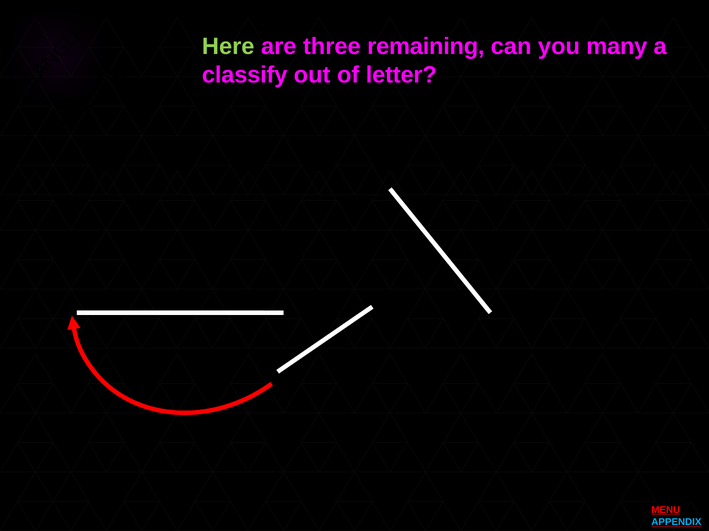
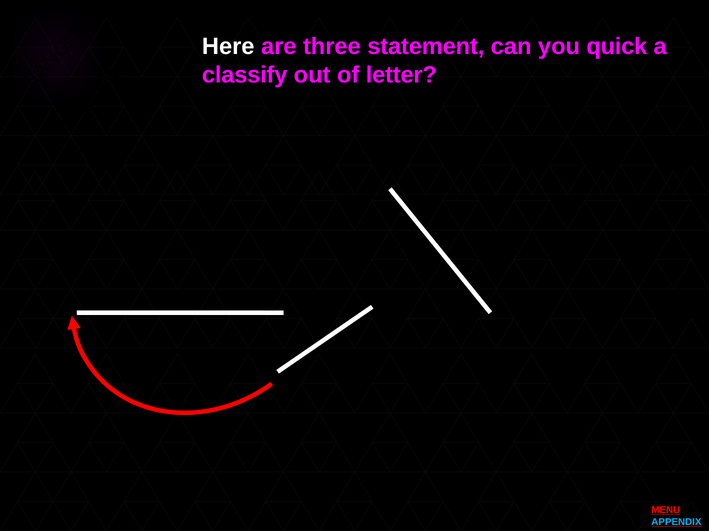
Here colour: light green -> white
remaining: remaining -> statement
many: many -> quick
